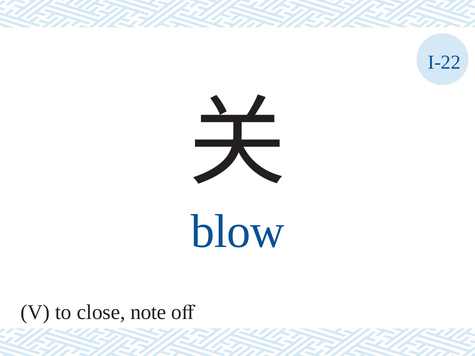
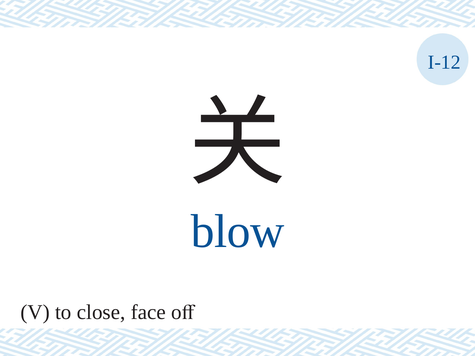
I-22: I-22 -> I-12
note: note -> face
